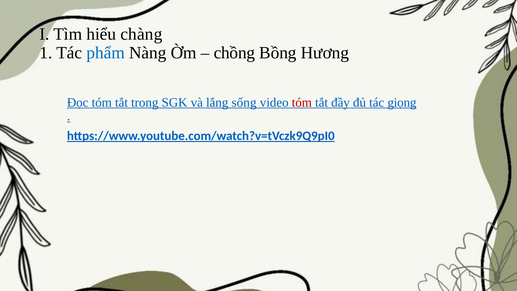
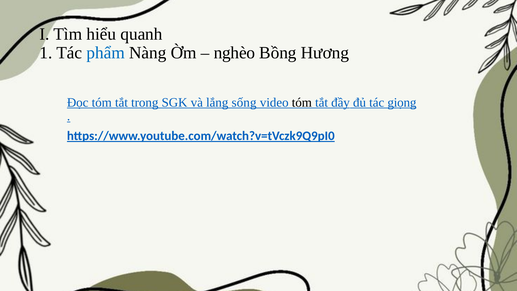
chàng: chàng -> quanh
chồng: chồng -> nghèo
tóm at (302, 102) colour: red -> black
